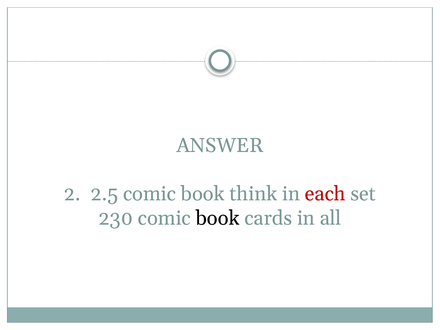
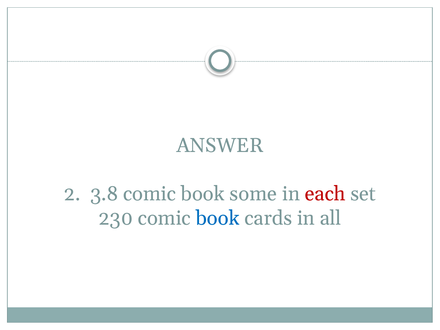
2.5: 2.5 -> 3.8
think: think -> some
book at (218, 218) colour: black -> blue
